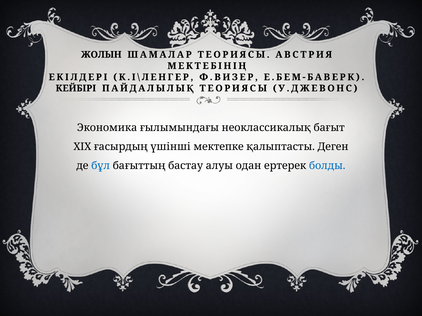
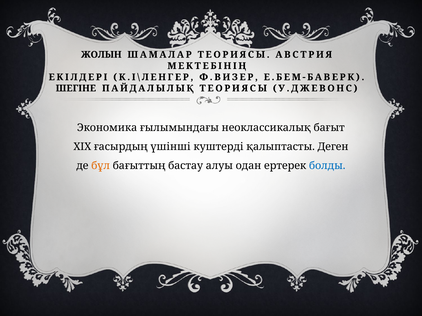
КЕЙБІРІ: КЕЙБІРІ -> ШЕГІНЕ
мектепке: мектепке -> куштерді
бұл colour: blue -> orange
